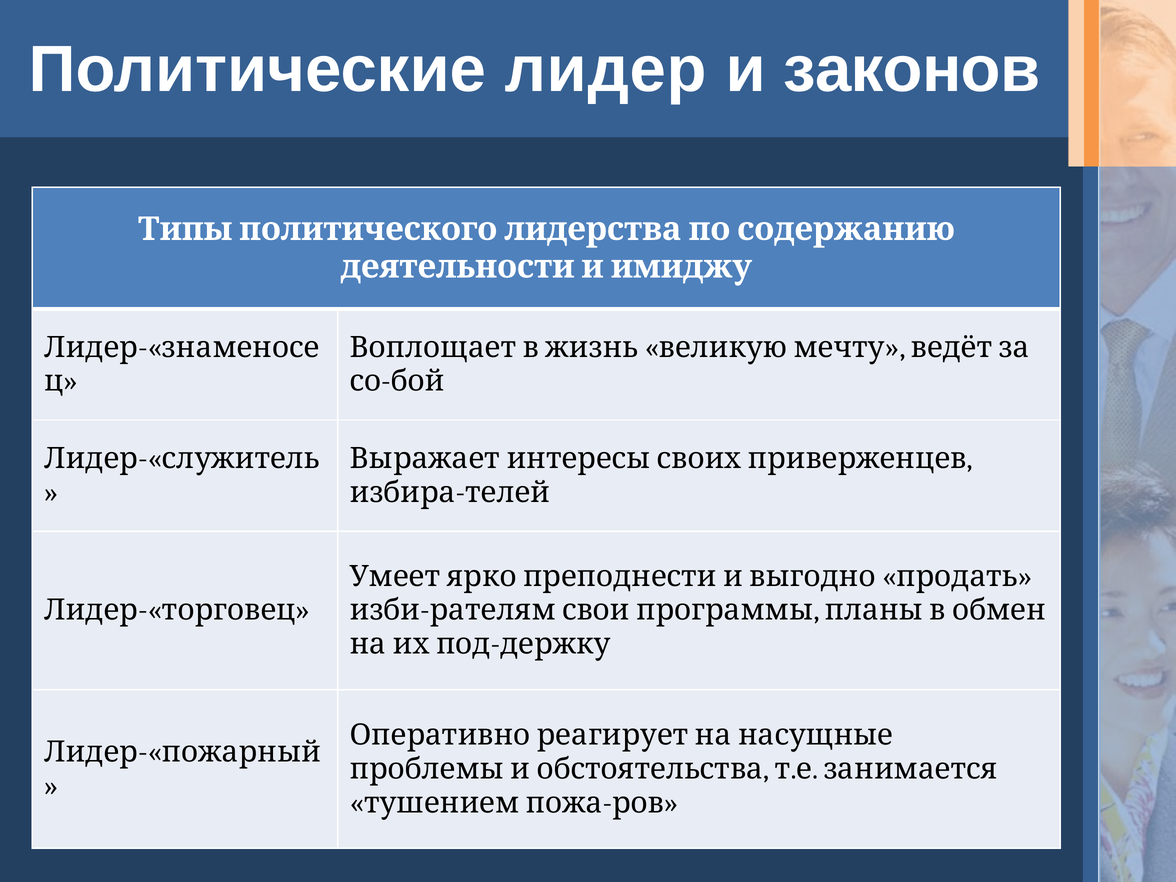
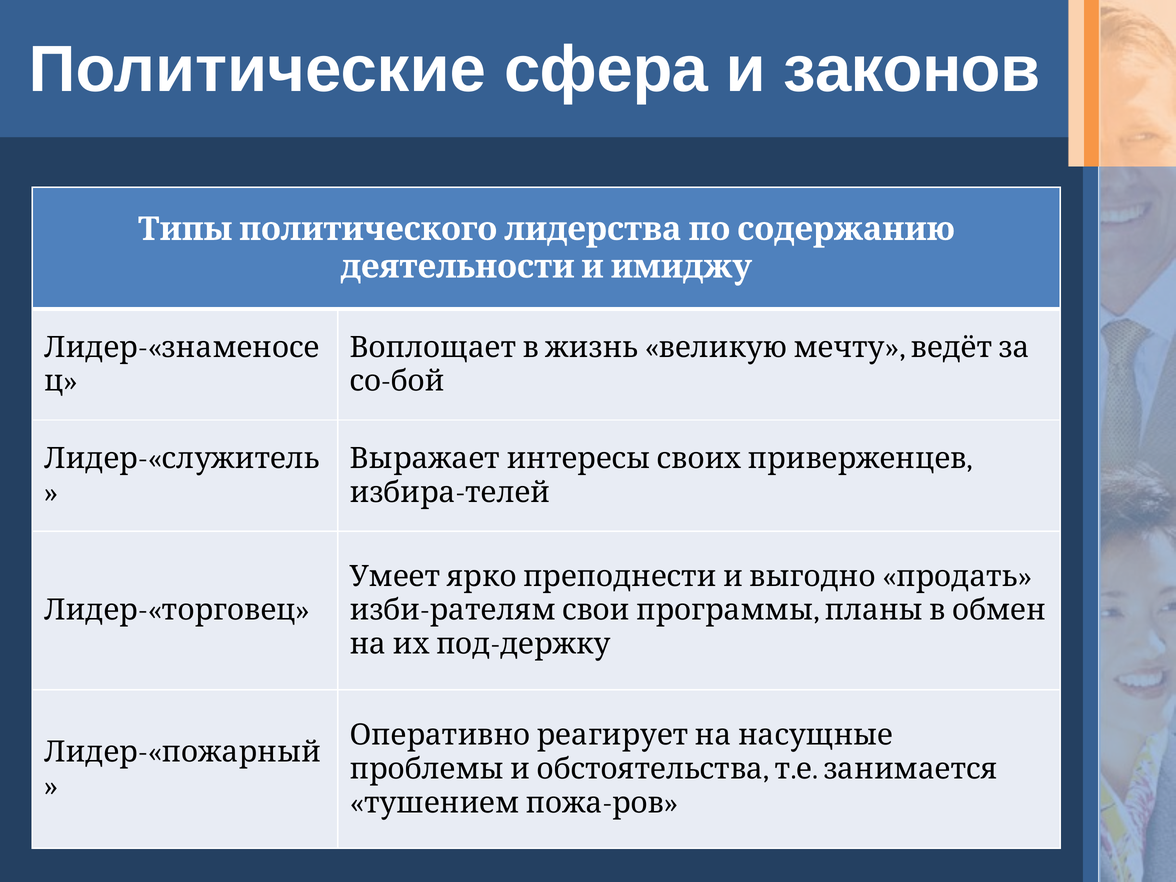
Политические лидер: лидер -> сфера
